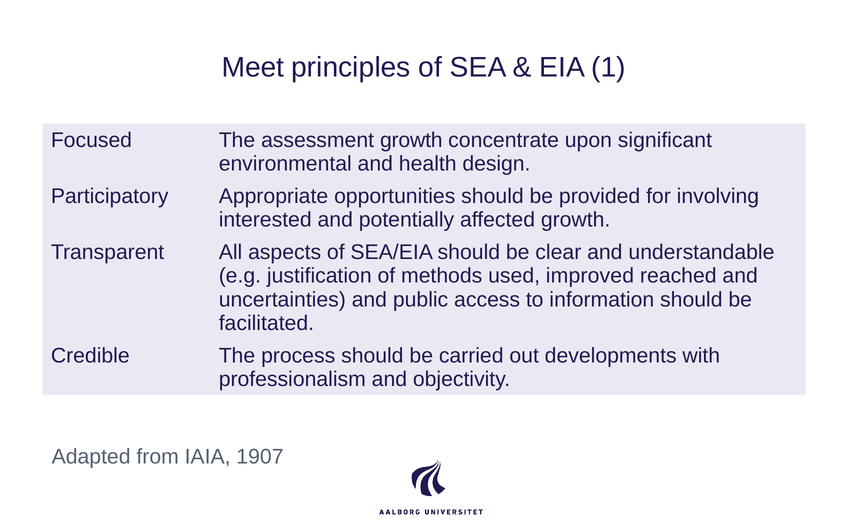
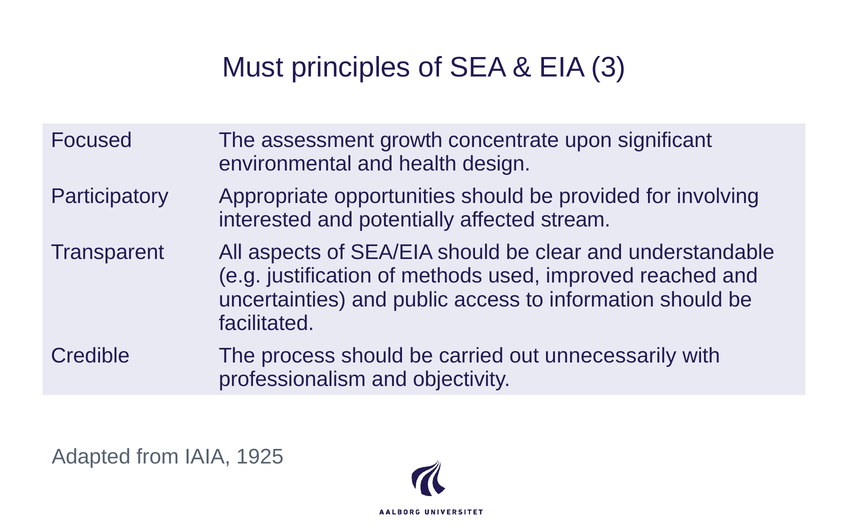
Meet: Meet -> Must
1: 1 -> 3
affected growth: growth -> stream
developments: developments -> unnecessarily
1907: 1907 -> 1925
